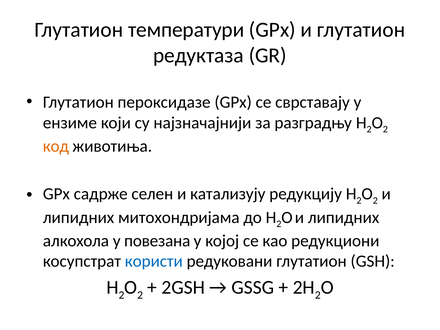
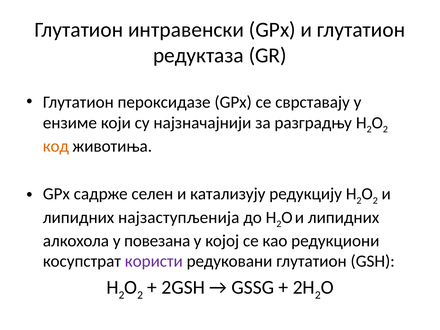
температури: температури -> интравенски
митохондријама: митохондријама -> најзаступљенија
користи colour: blue -> purple
